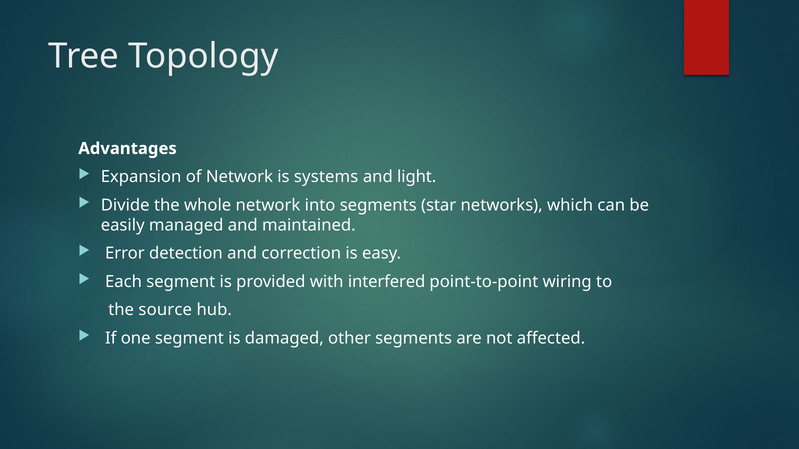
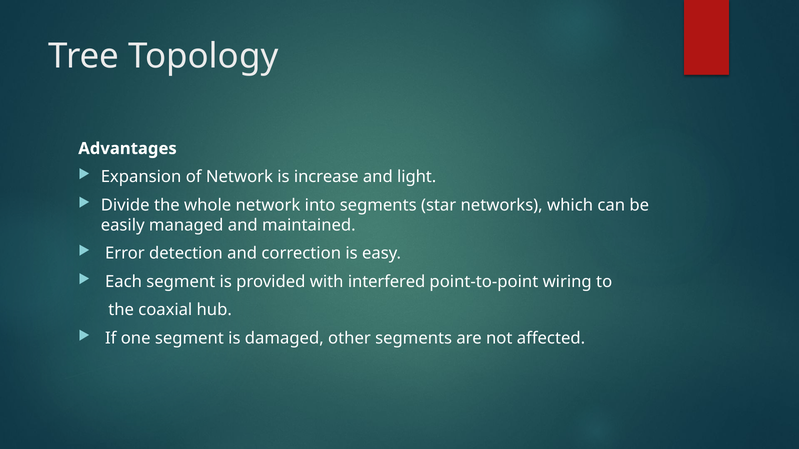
systems: systems -> increase
source: source -> coaxial
